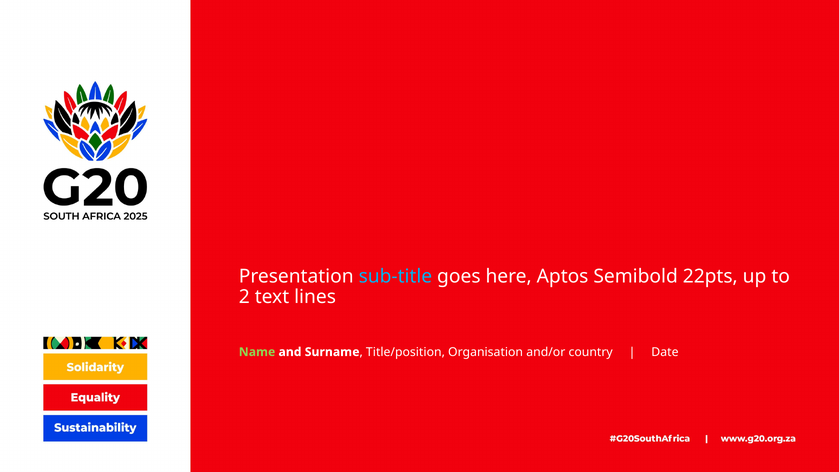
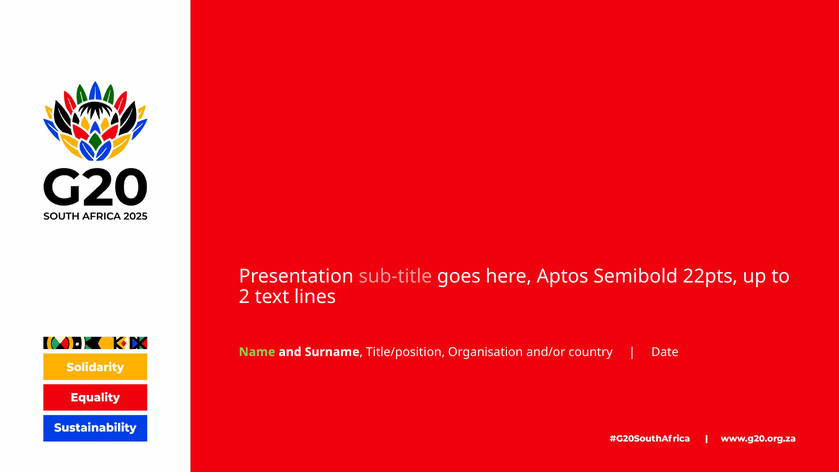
sub-title colour: light blue -> pink
